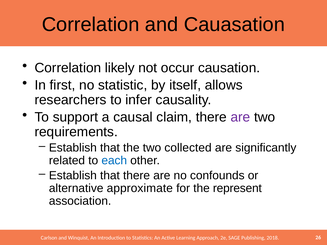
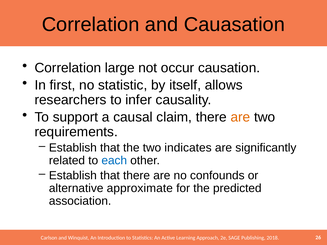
likely: likely -> large
are at (240, 117) colour: purple -> orange
collected: collected -> indicates
represent: represent -> predicted
